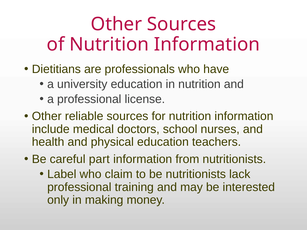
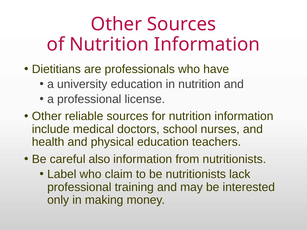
part: part -> also
